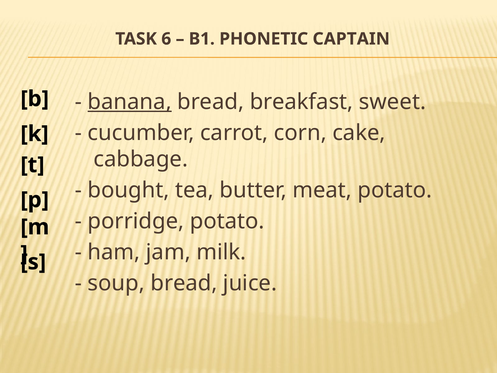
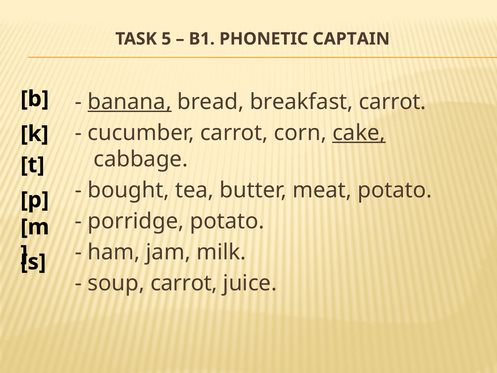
6: 6 -> 5
breakfast sweet: sweet -> carrot
cake underline: none -> present
soup bread: bread -> carrot
